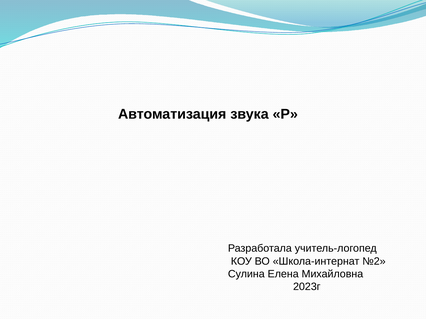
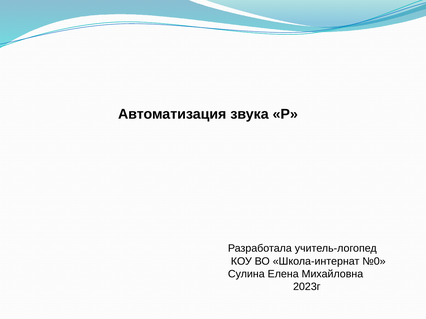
№2: №2 -> №0
